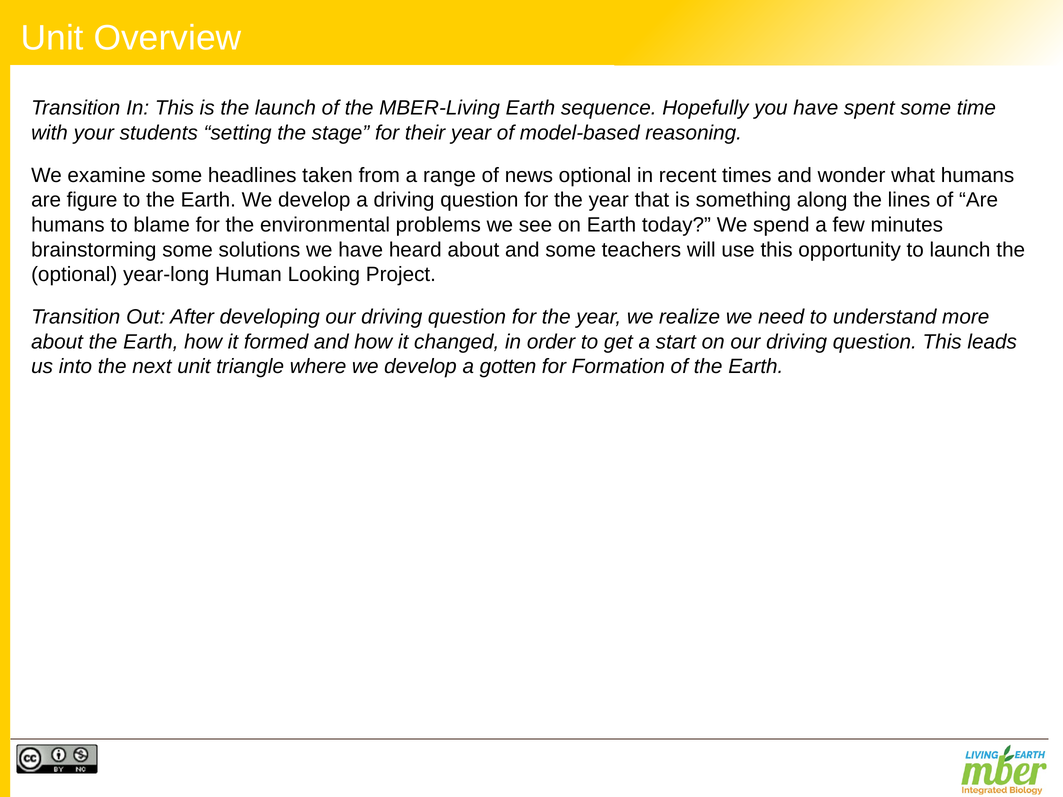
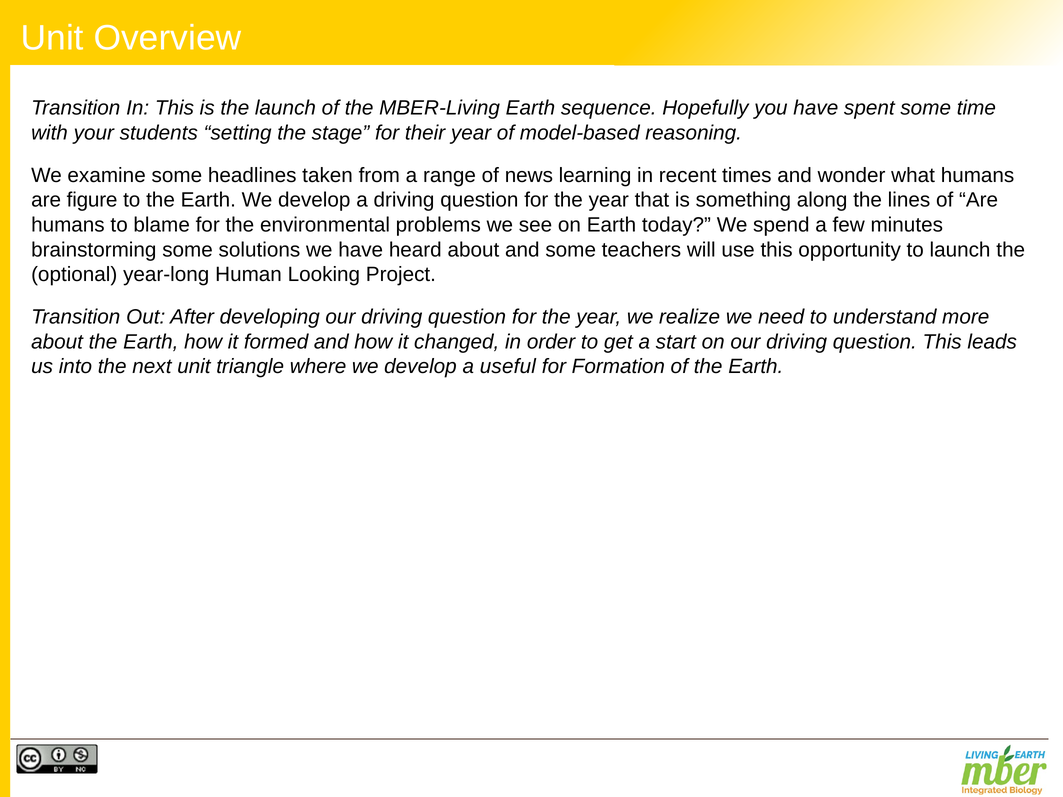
news optional: optional -> learning
gotten: gotten -> useful
